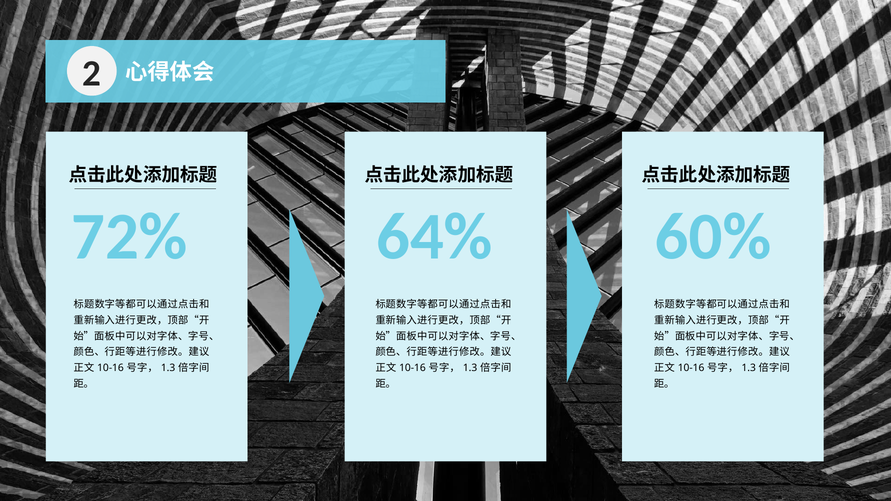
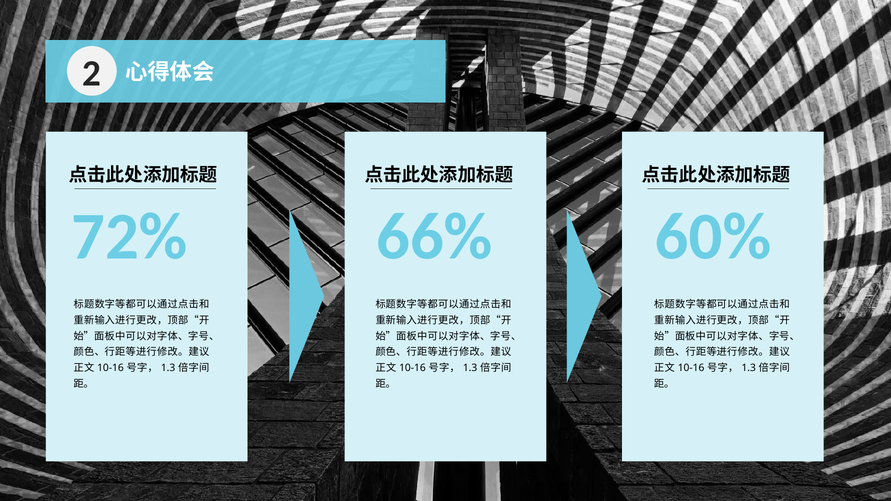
64%: 64% -> 66%
